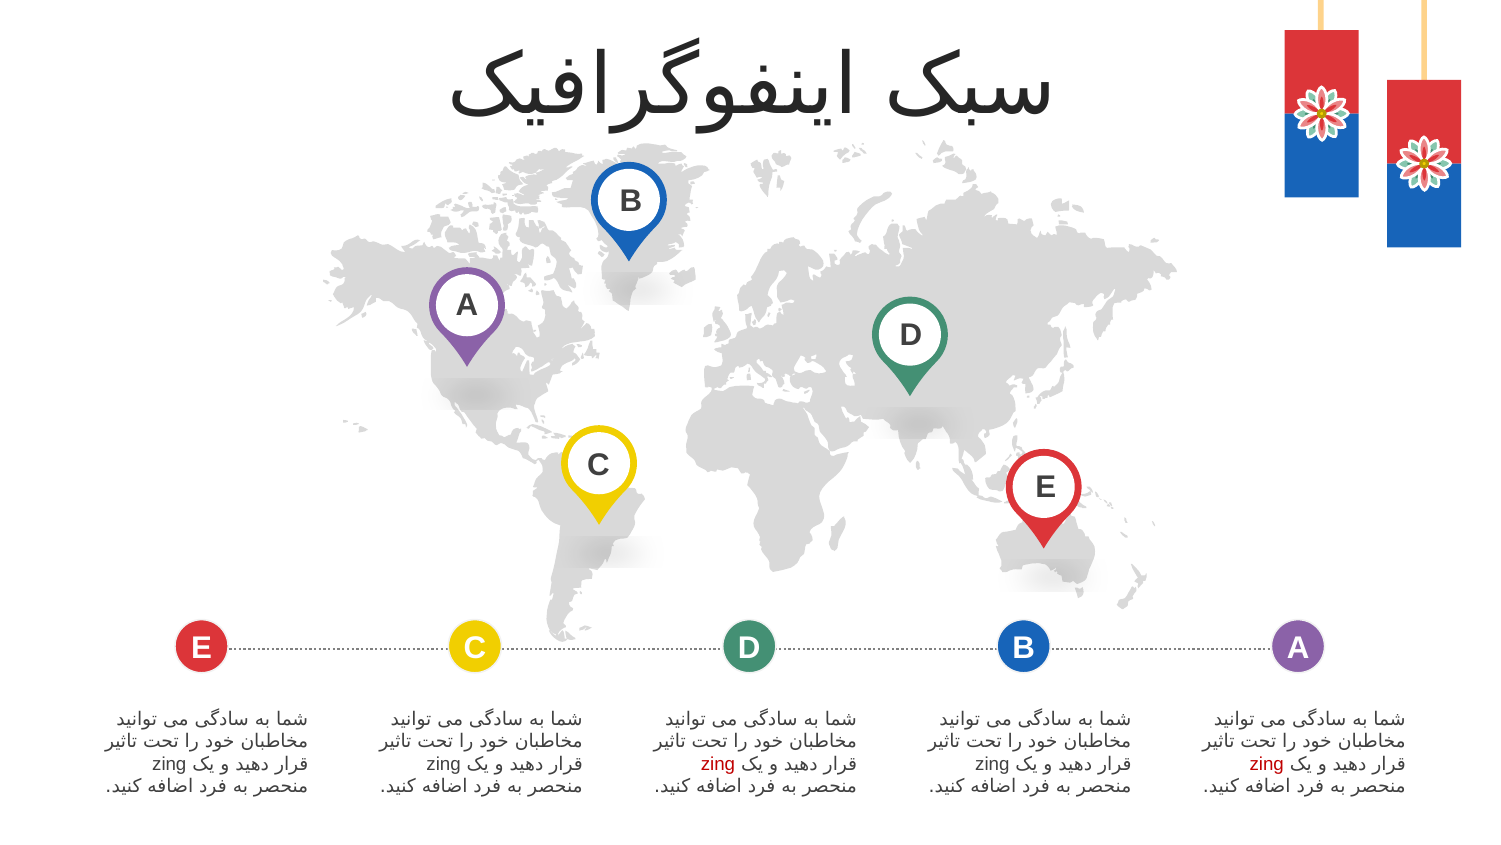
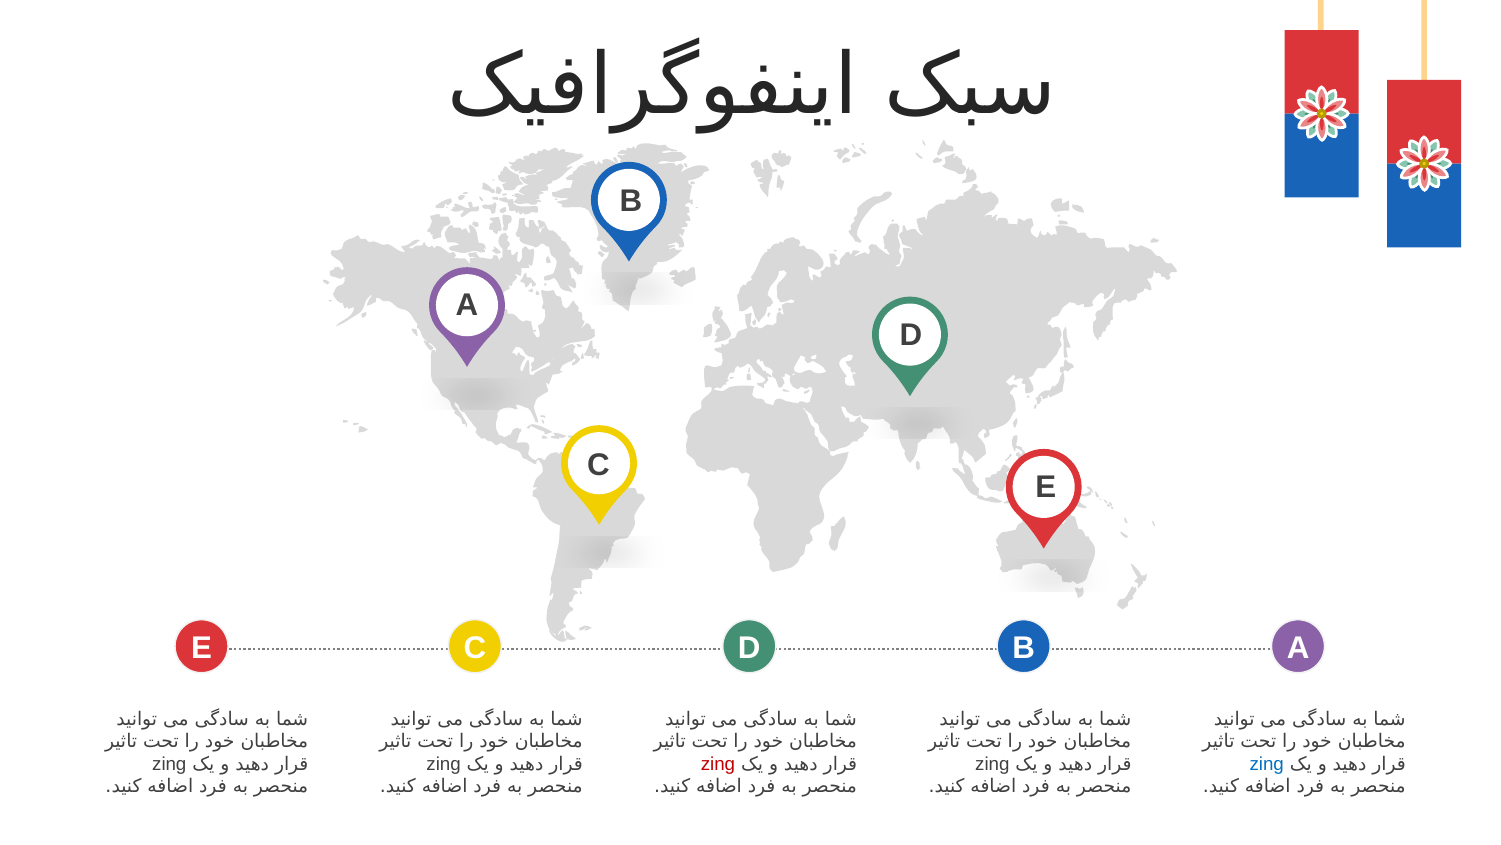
zing at (1267, 764) colour: red -> blue
